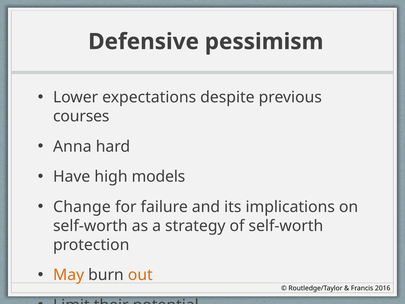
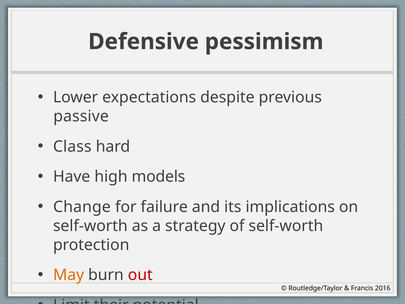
courses: courses -> passive
Anna: Anna -> Class
out colour: orange -> red
